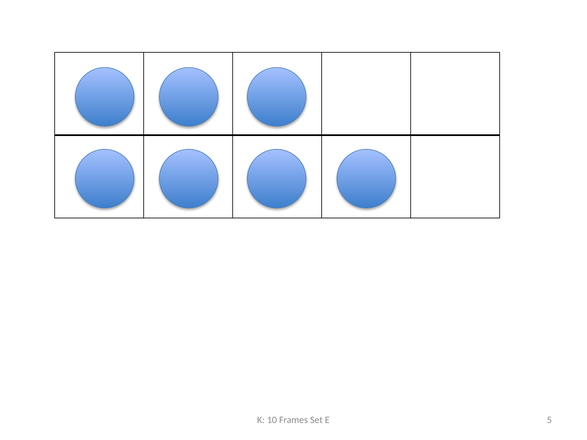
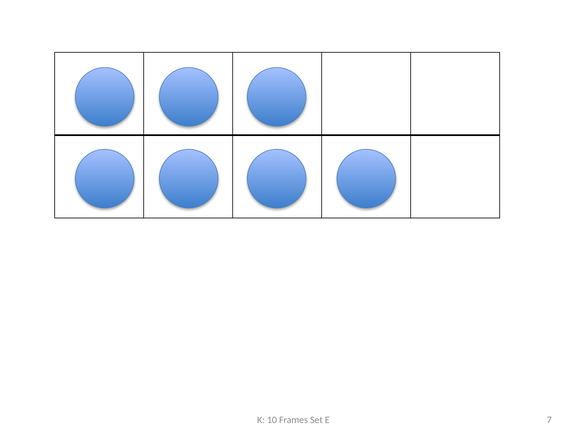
5: 5 -> 7
